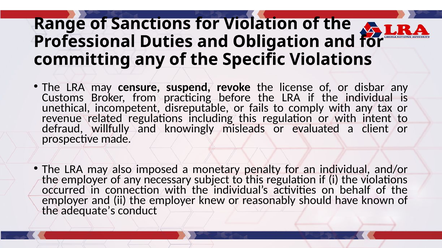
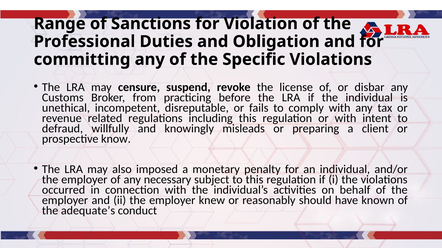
evaluated: evaluated -> preparing
made: made -> know
